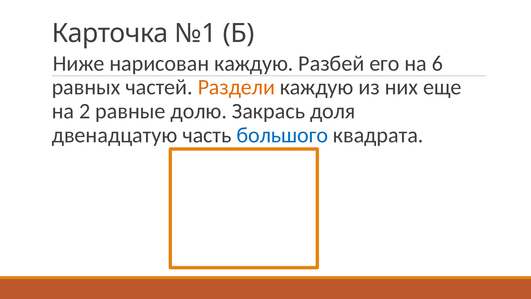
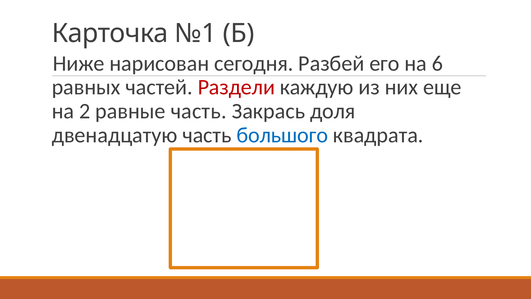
нарисован каждую: каждую -> сегодня
Раздели colour: orange -> red
равные долю: долю -> часть
